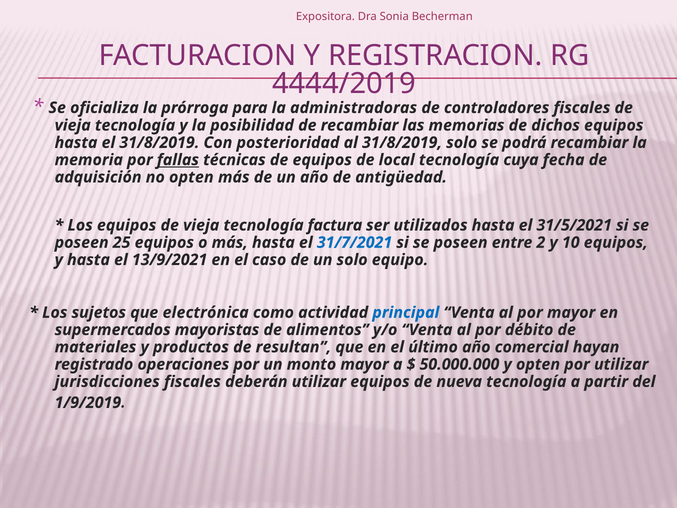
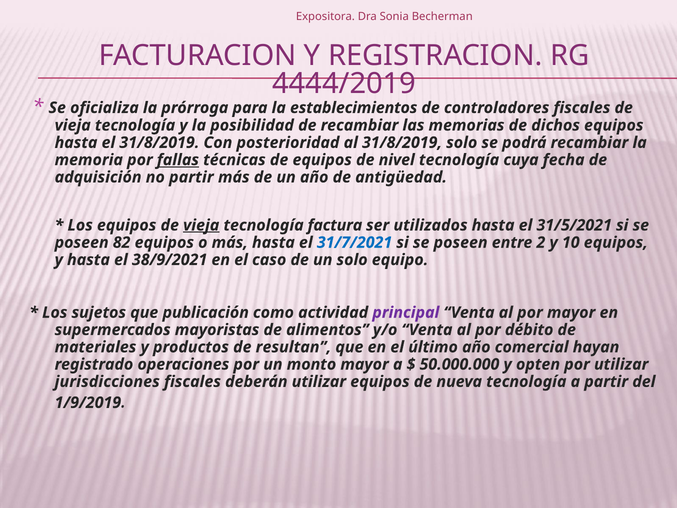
administradoras: administradoras -> establecimientos
local: local -> nivel
no opten: opten -> partir
vieja at (201, 225) underline: none -> present
25: 25 -> 82
13/9/2021: 13/9/2021 -> 38/9/2021
electrónica: electrónica -> publicación
principal colour: blue -> purple
